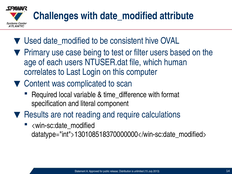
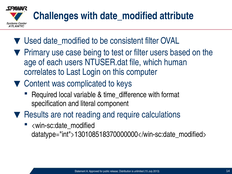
consistent hive: hive -> filter
scan: scan -> keys
